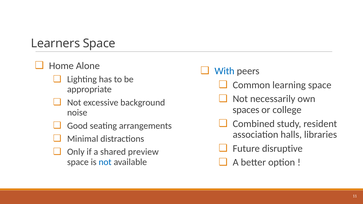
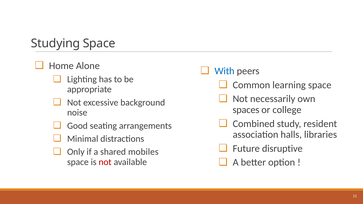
Learners: Learners -> Studying
preview: preview -> mobiles
not at (105, 162) colour: blue -> red
